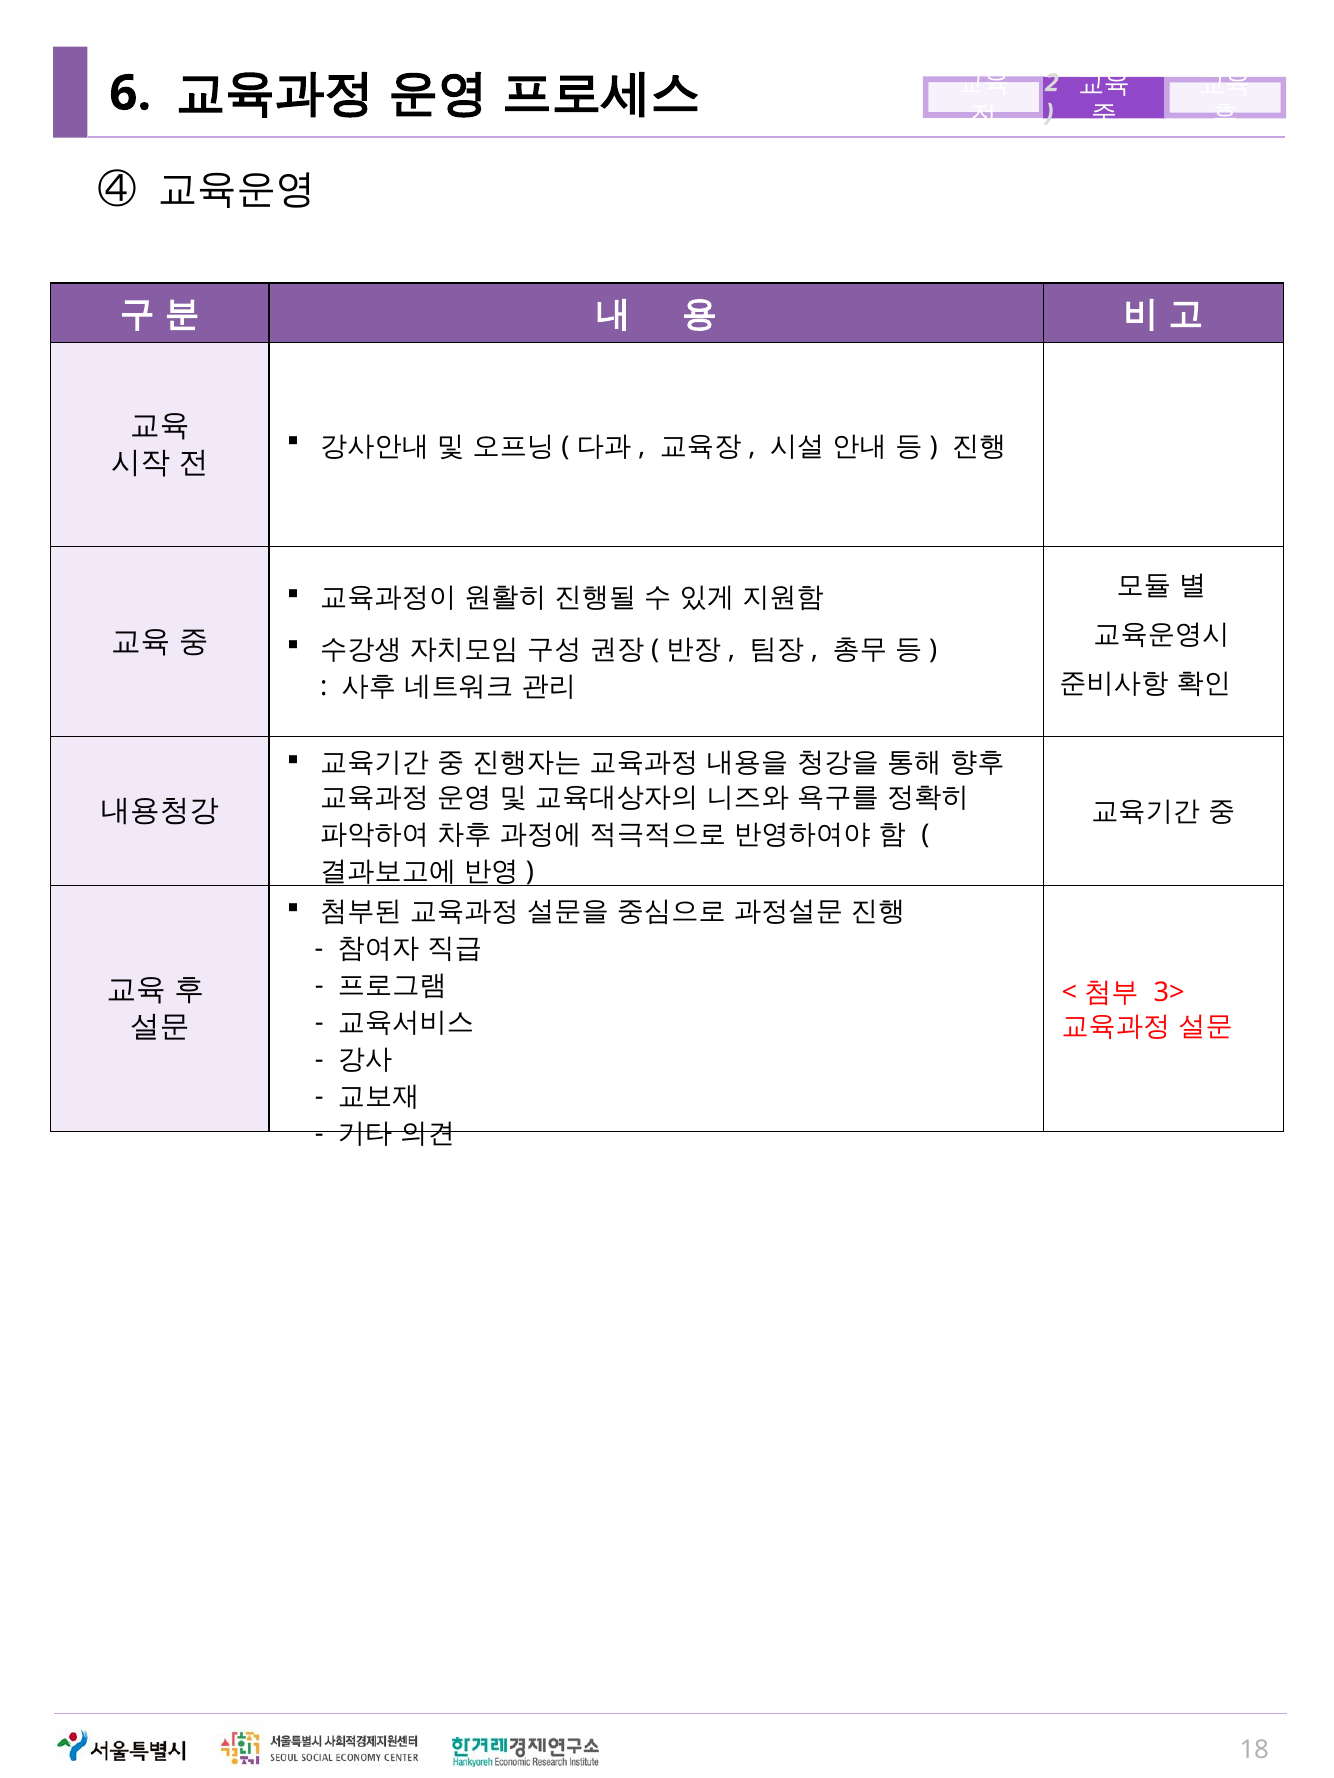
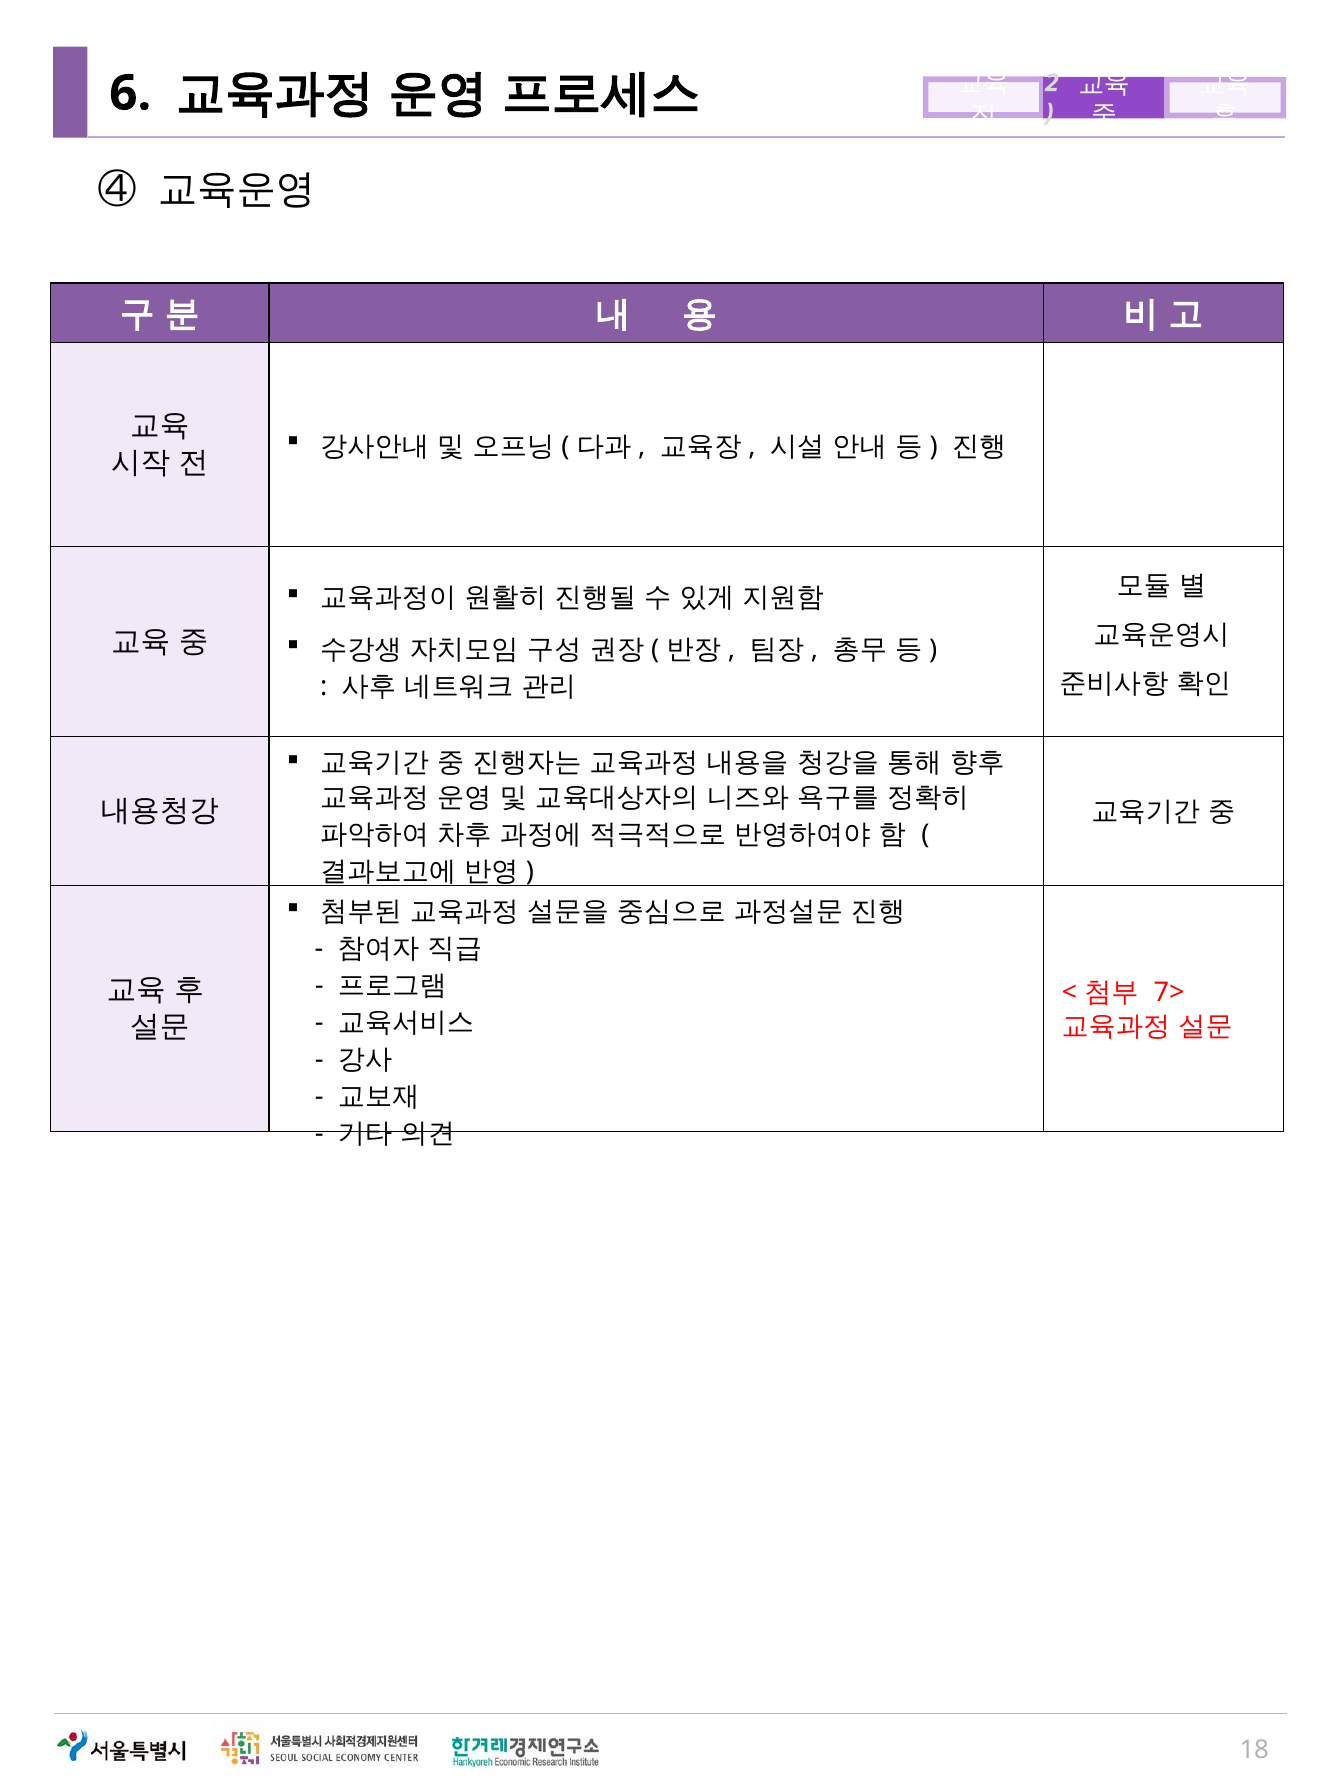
3>: 3> -> 7>
